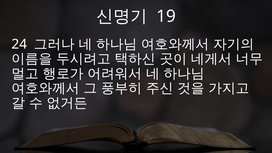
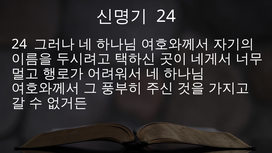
19 at (166, 16): 19 -> 24
